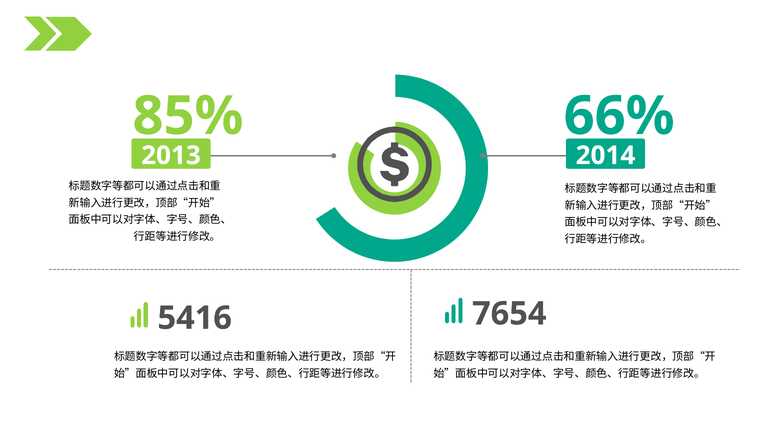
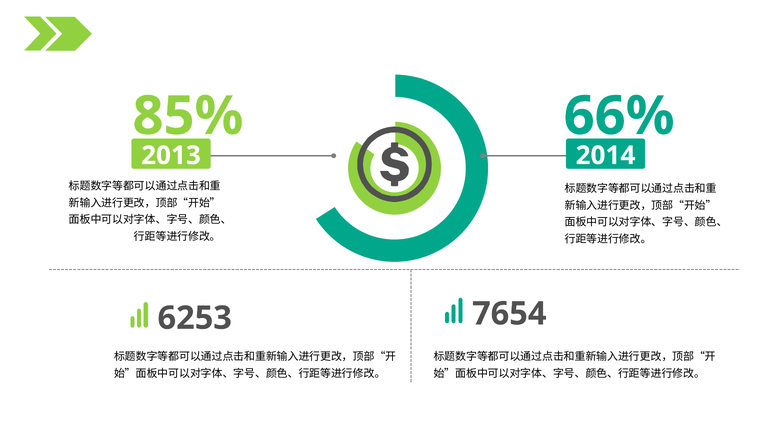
5416: 5416 -> 6253
